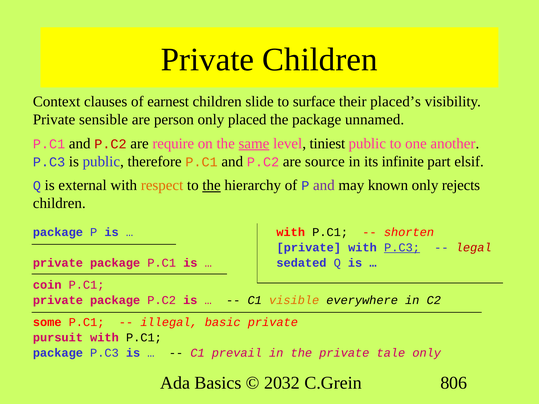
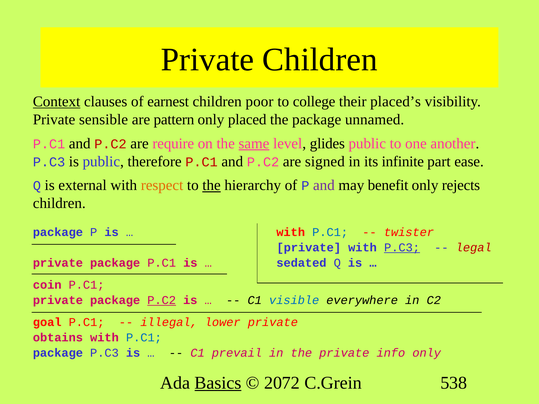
Context underline: none -> present
slide: slide -> poor
surface: surface -> college
person: person -> pattern
tiniest: tiniest -> glides
P.C1 at (202, 162) colour: orange -> red
source: source -> signed
elsif: elsif -> ease
known: known -> benefit
P.C1 at (330, 232) colour: black -> blue
shorten: shorten -> twister
P.C2 at (162, 300) underline: none -> present
visible colour: orange -> blue
some: some -> goal
basic: basic -> lower
pursuit: pursuit -> obtains
P.C1 at (144, 338) colour: black -> blue
tale: tale -> info
Basics underline: none -> present
2032: 2032 -> 2072
806: 806 -> 538
